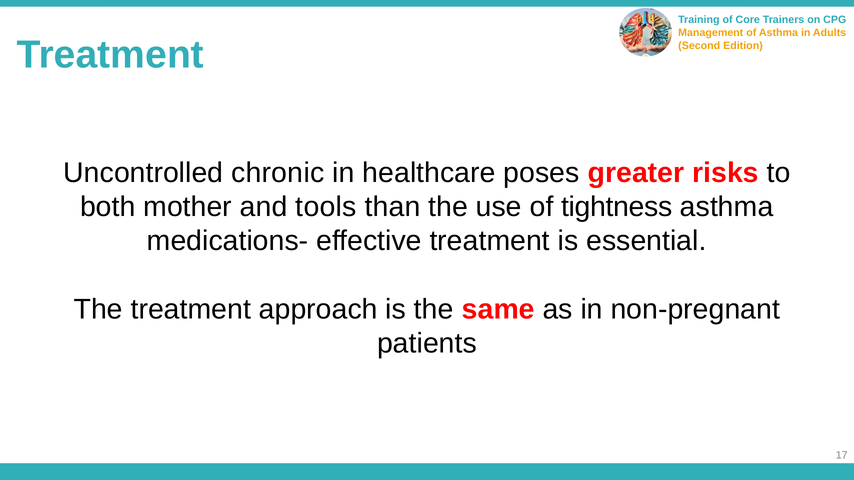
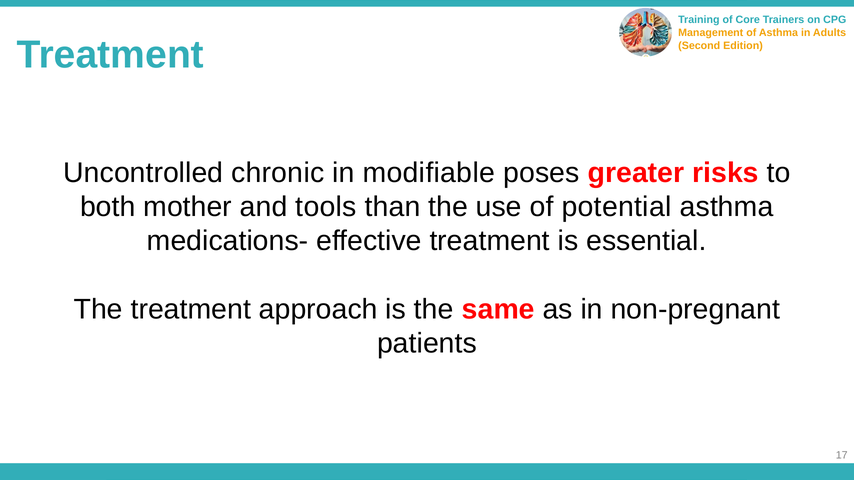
healthcare: healthcare -> modifiable
tightness: tightness -> potential
